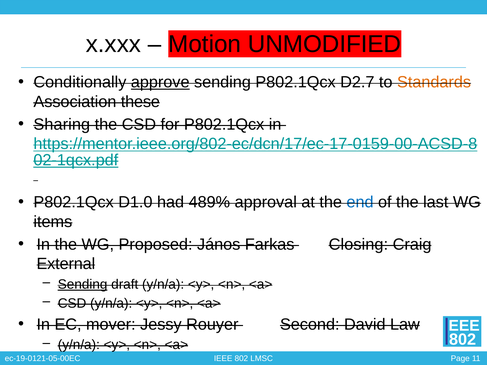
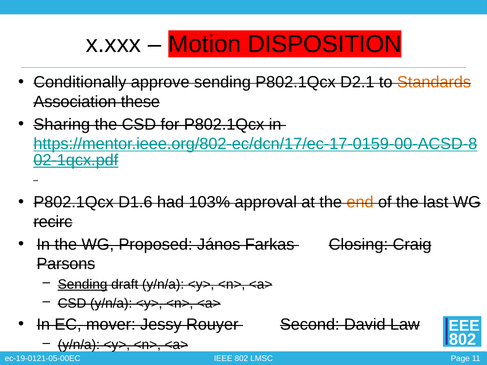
UNMODIFIED: UNMODIFIED -> DISPOSITION
approve underline: present -> none
D2.7: D2.7 -> D2.1
D1.0: D1.0 -> D1.6
489%: 489% -> 103%
end colour: blue -> orange
items: items -> recirc
External: External -> Parsons
